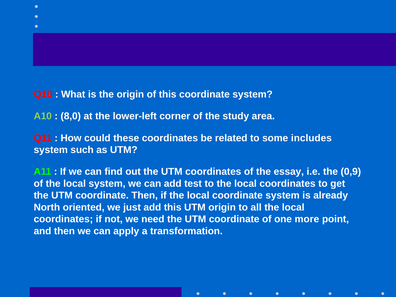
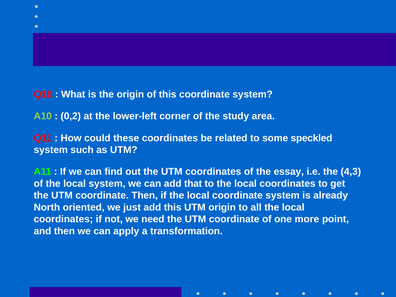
8,0: 8,0 -> 0,2
includes: includes -> speckled
0,9: 0,9 -> 4,3
test: test -> that
